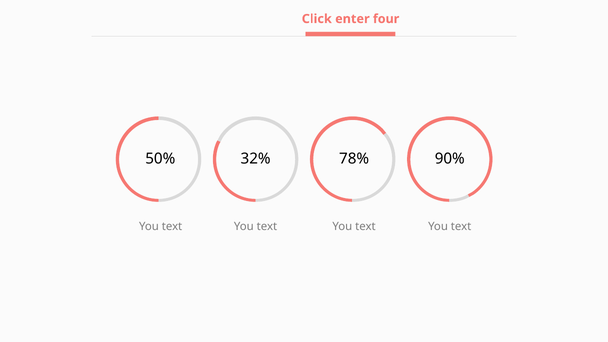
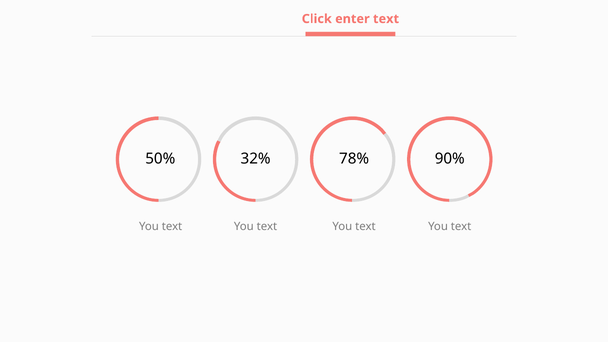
enter four: four -> text
